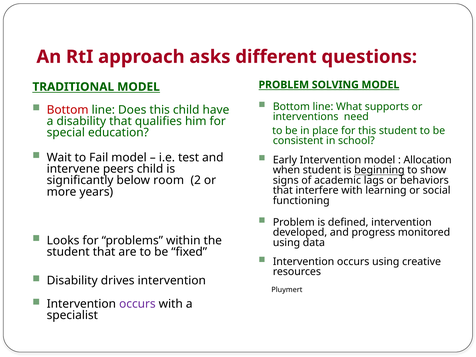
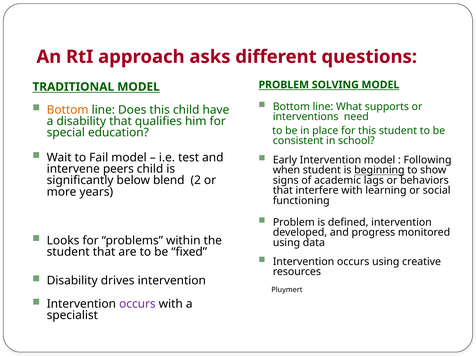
Bottom at (68, 110) colour: red -> orange
Allocation: Allocation -> Following
room: room -> blend
